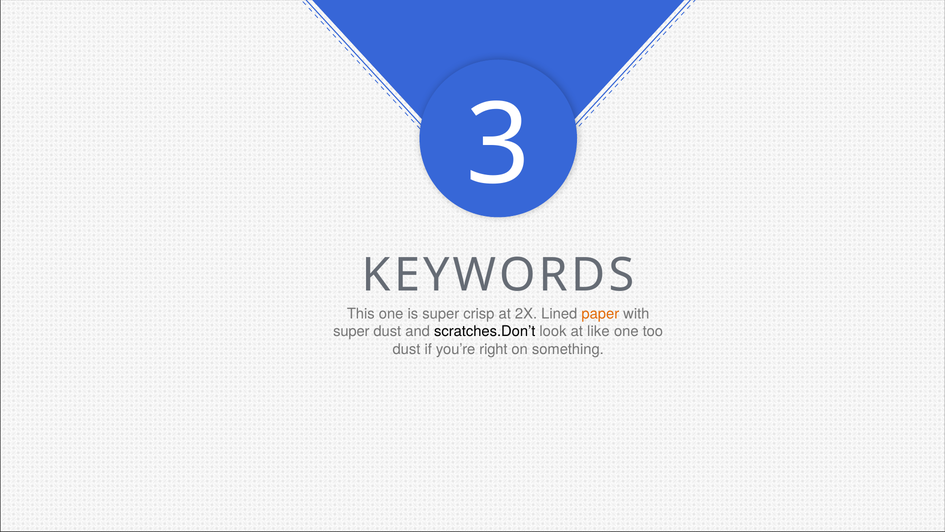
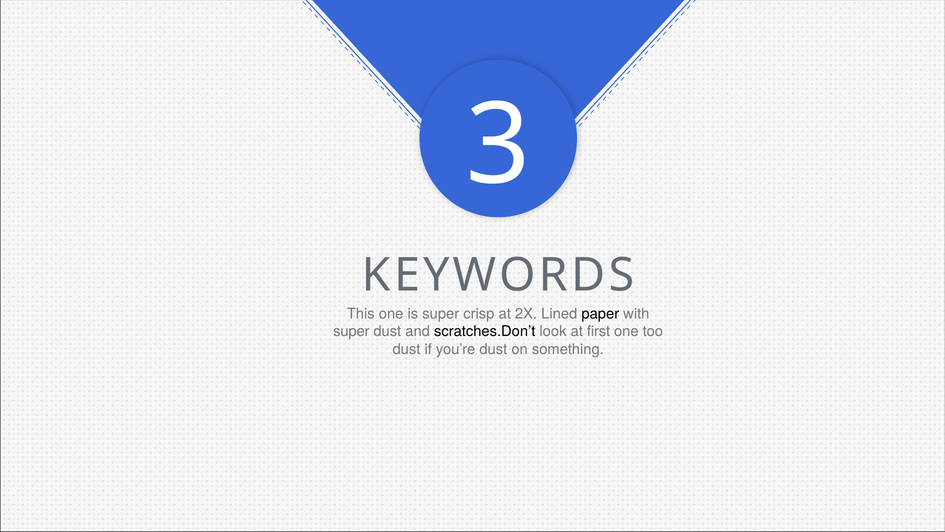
paper colour: orange -> black
like: like -> first
you’re right: right -> dust
